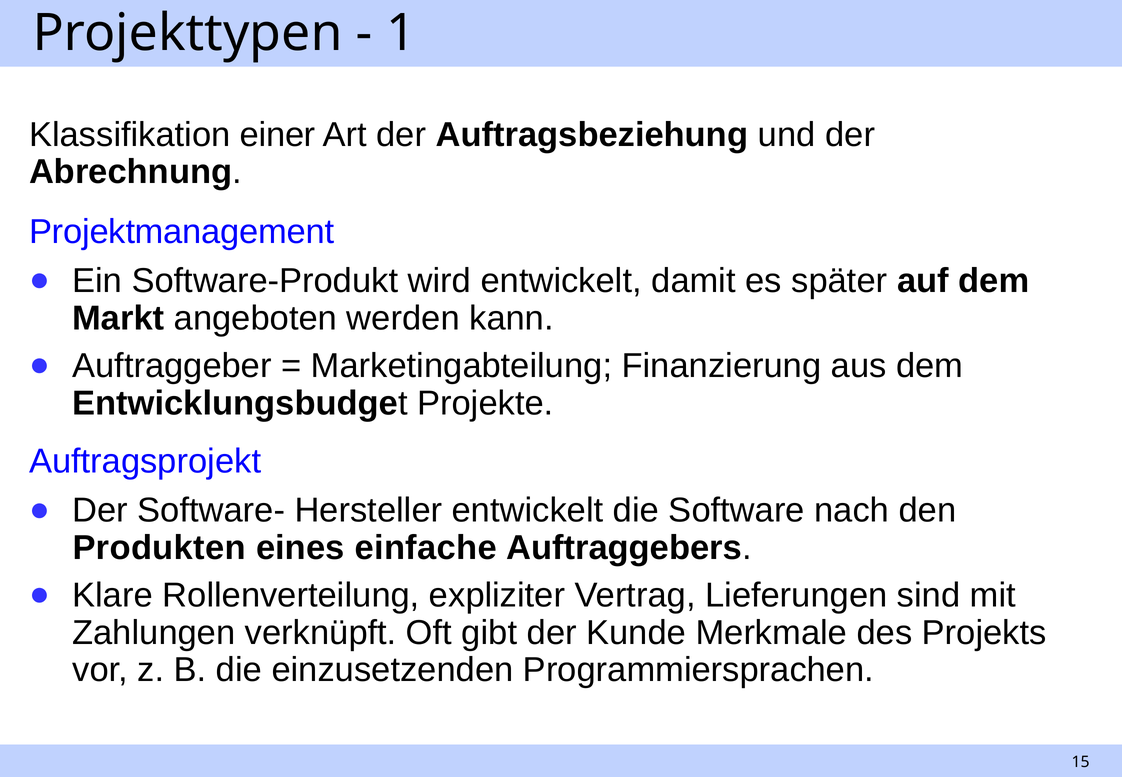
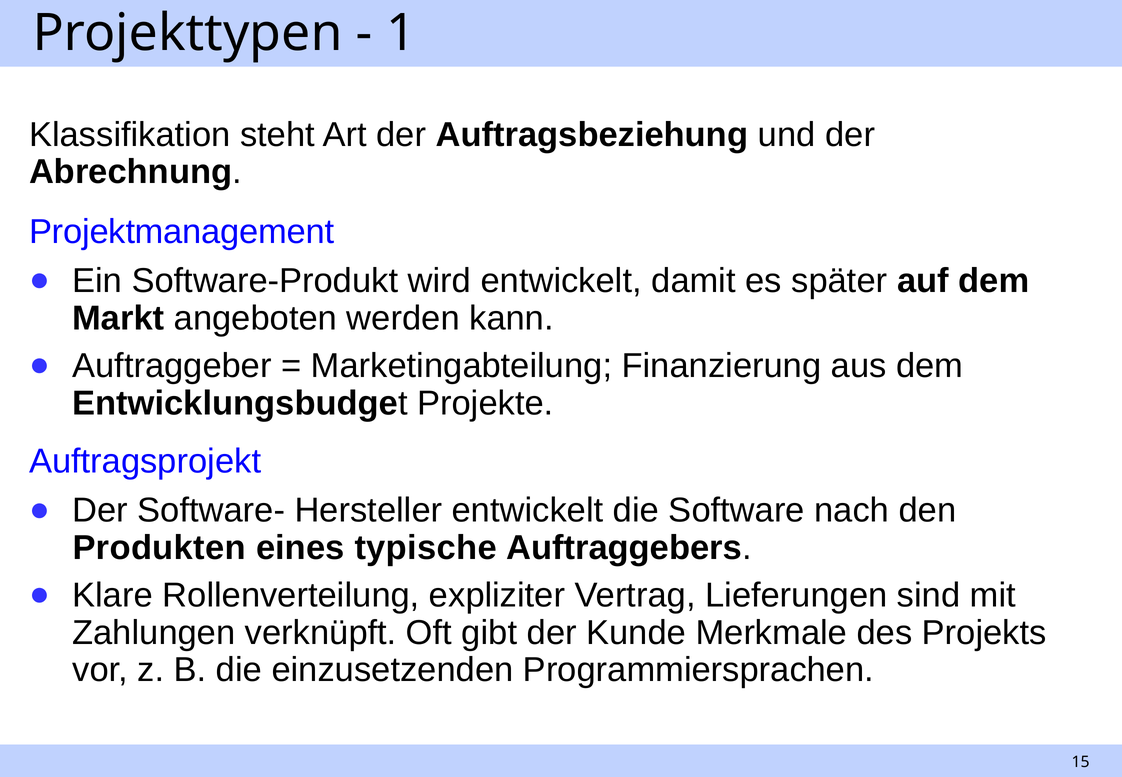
einer: einer -> steht
einfache: einfache -> typische
